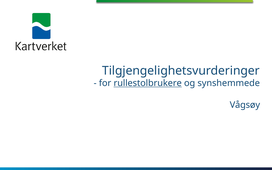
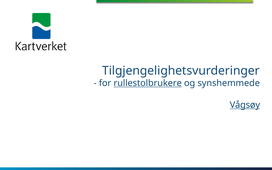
Vågsøy underline: none -> present
